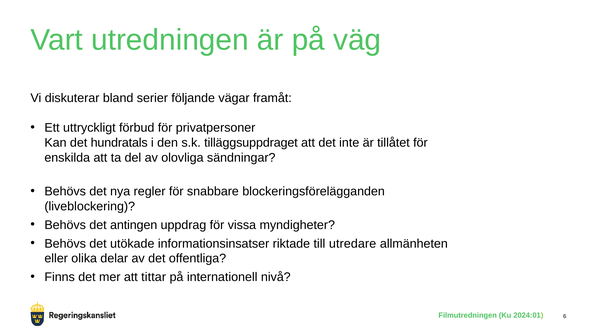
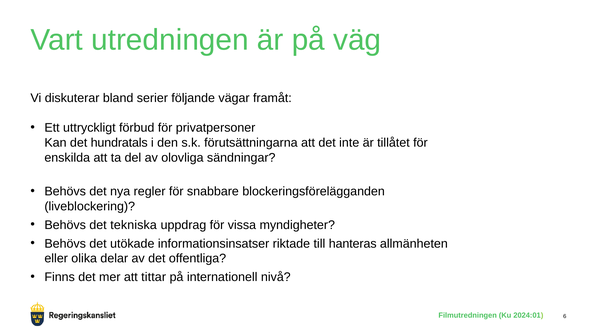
tilläggsuppdraget: tilläggsuppdraget -> förutsättningarna
antingen: antingen -> tekniska
utredare: utredare -> hanteras
